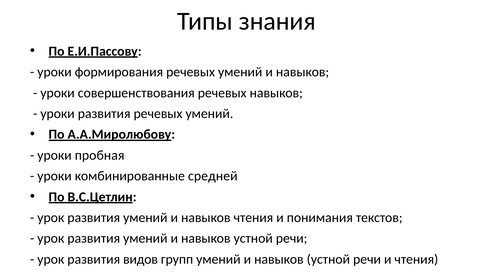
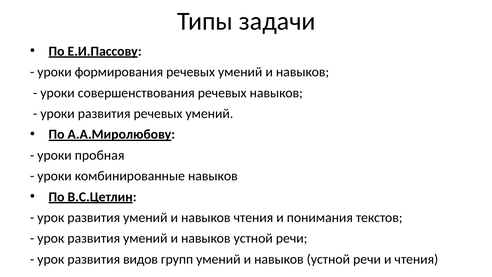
знания: знания -> задачи
комбинированные средней: средней -> навыков
